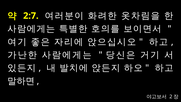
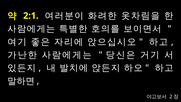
2:7: 2:7 -> 2:1
